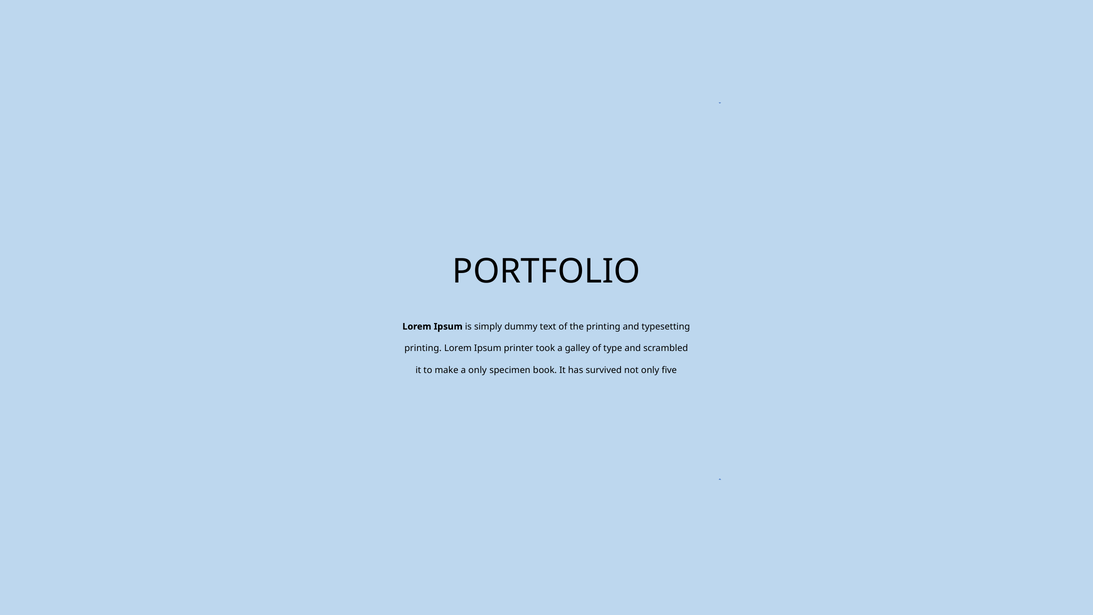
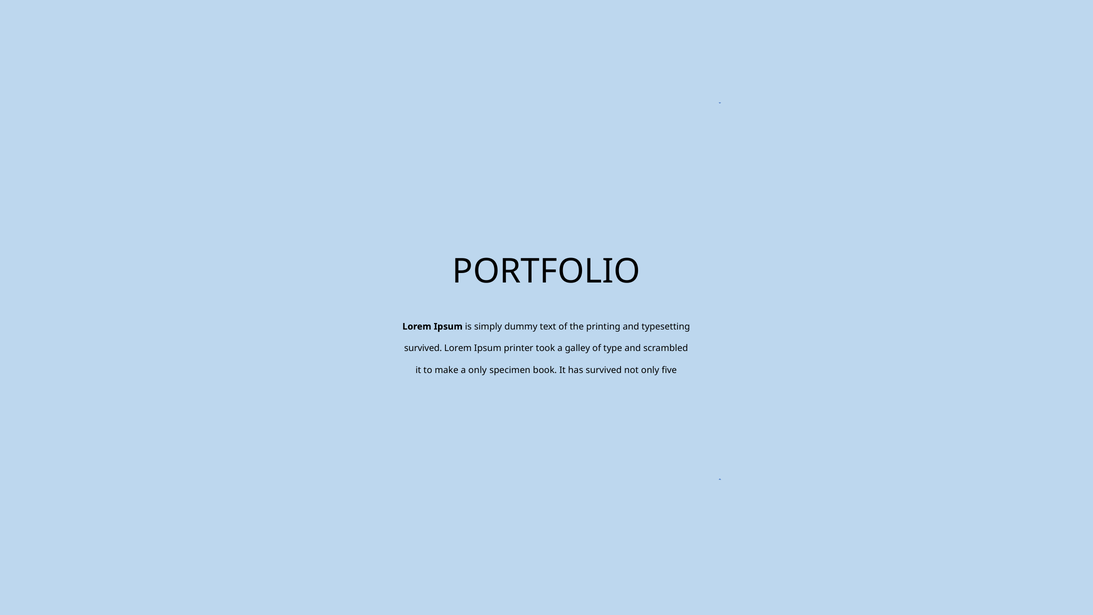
printing at (423, 348): printing -> survived
